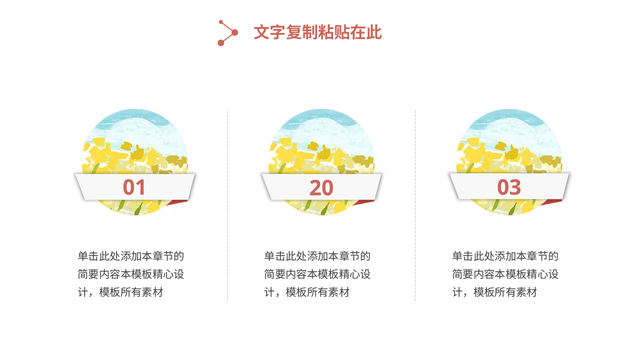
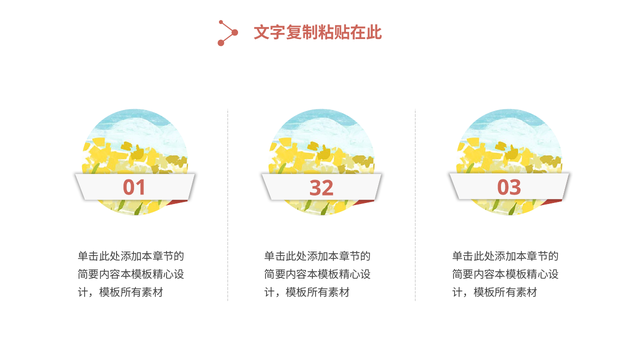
20: 20 -> 32
